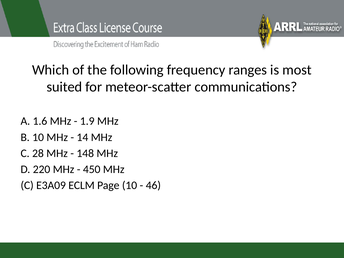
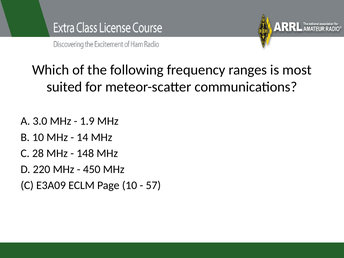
1.6: 1.6 -> 3.0
46: 46 -> 57
